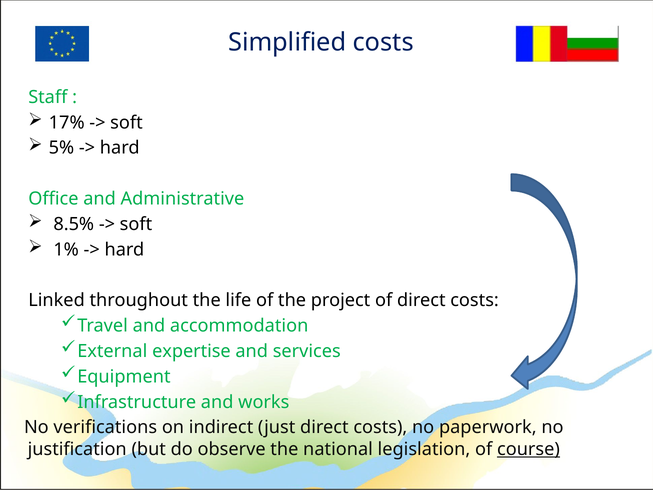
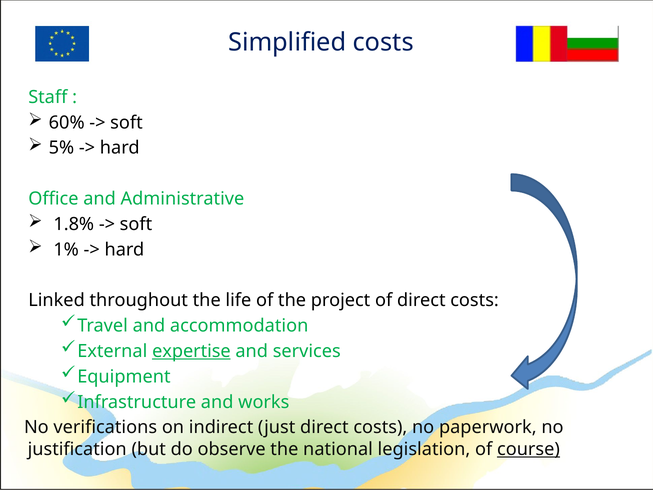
17%: 17% -> 60%
8.5%: 8.5% -> 1.8%
expertise underline: none -> present
